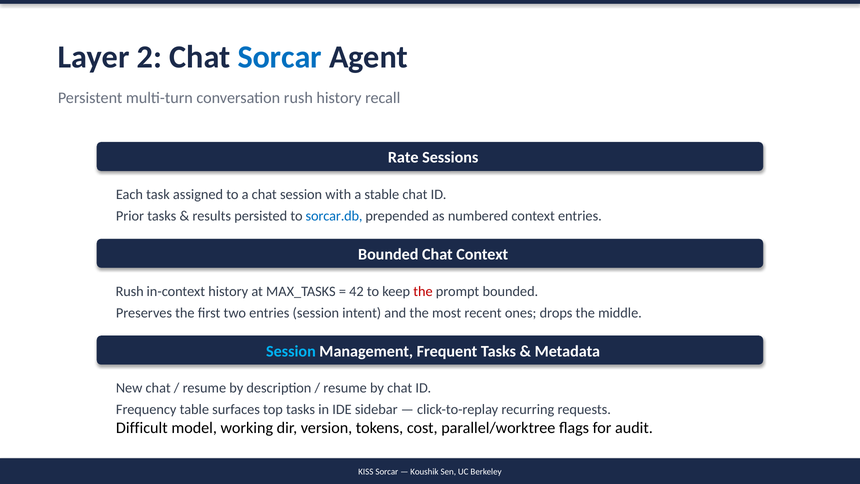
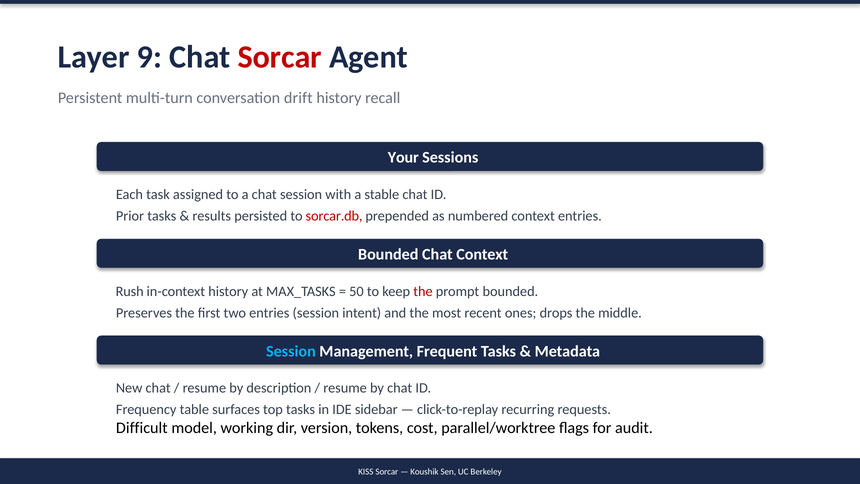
2: 2 -> 9
Sorcar at (280, 57) colour: blue -> red
conversation rush: rush -> drift
Rate: Rate -> Your
sorcar.db colour: blue -> red
42: 42 -> 50
